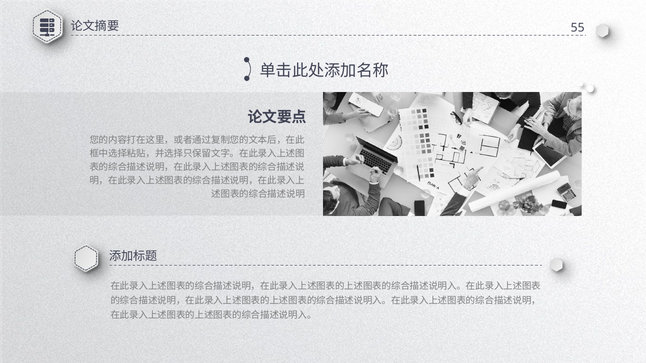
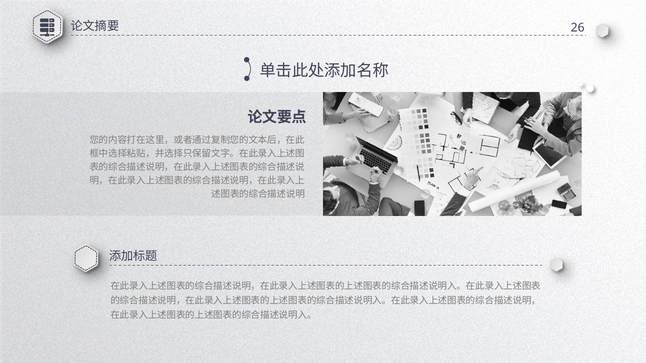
55: 55 -> 26
